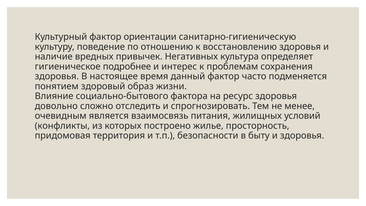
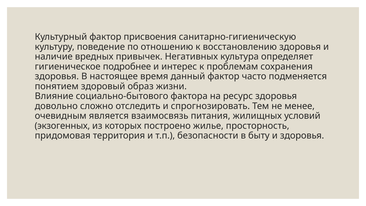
ориентации: ориентации -> присвоения
конфликты: конфликты -> экзогенных
